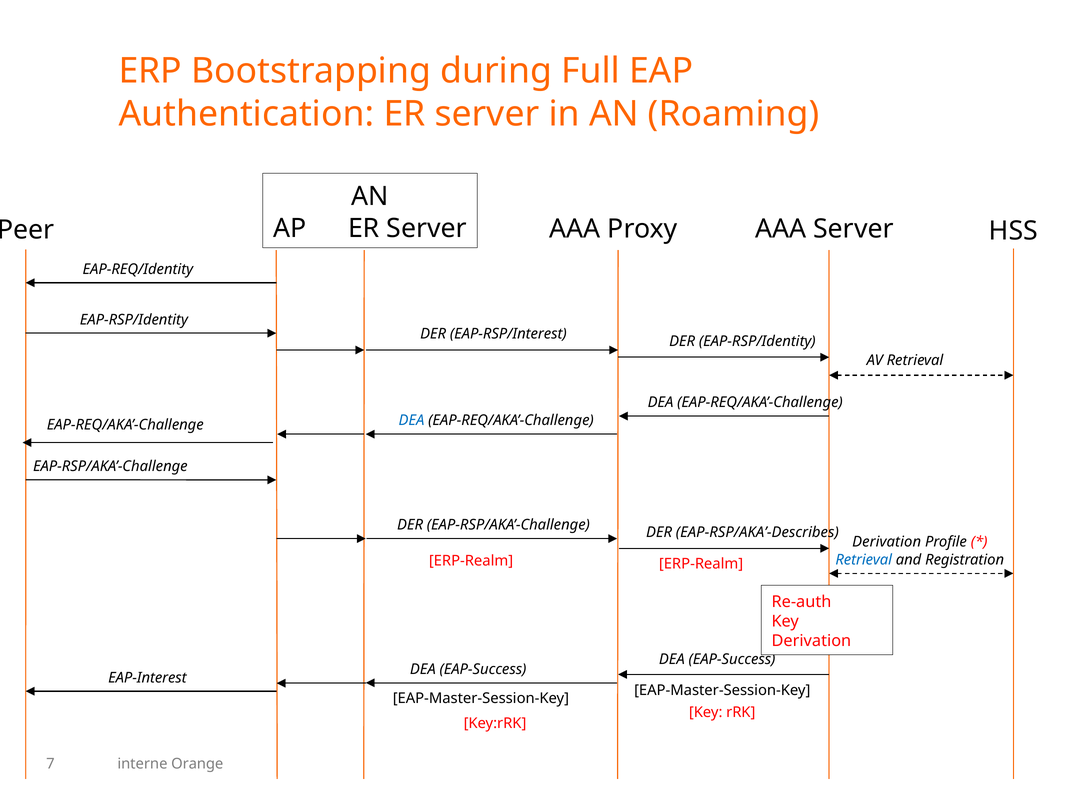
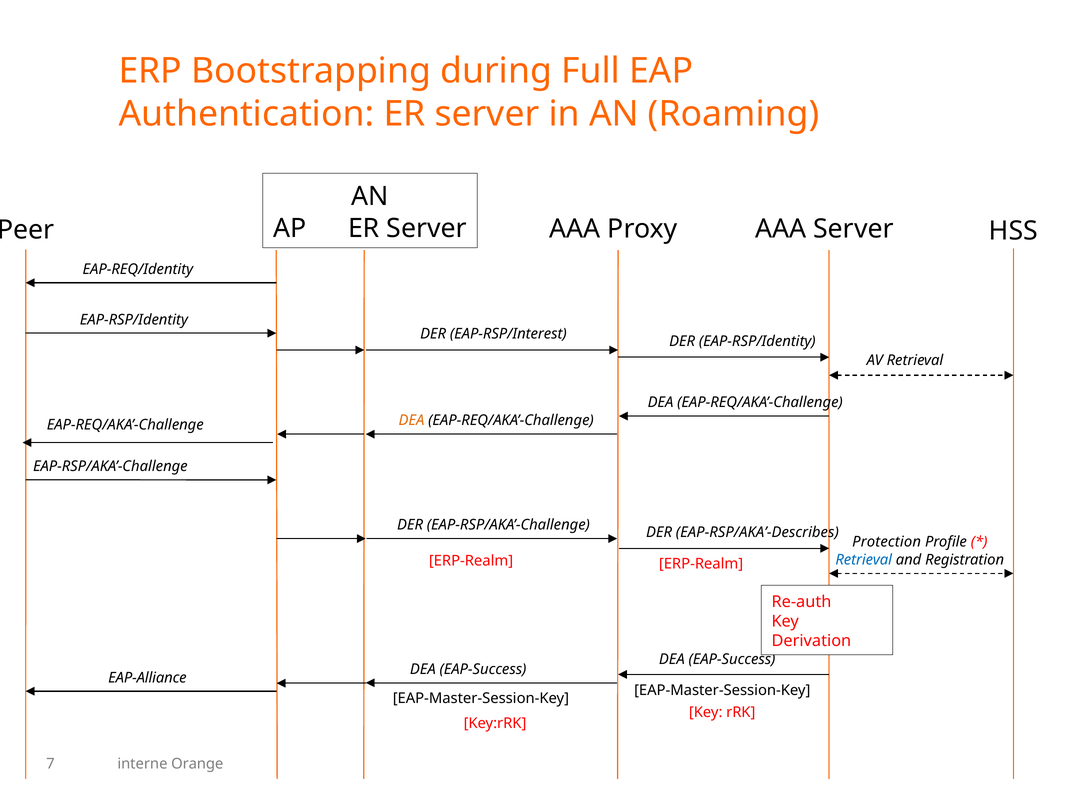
DEA at (412, 421) colour: blue -> orange
Derivation at (887, 542): Derivation -> Protection
EAP-Interest: EAP-Interest -> EAP-Alliance
